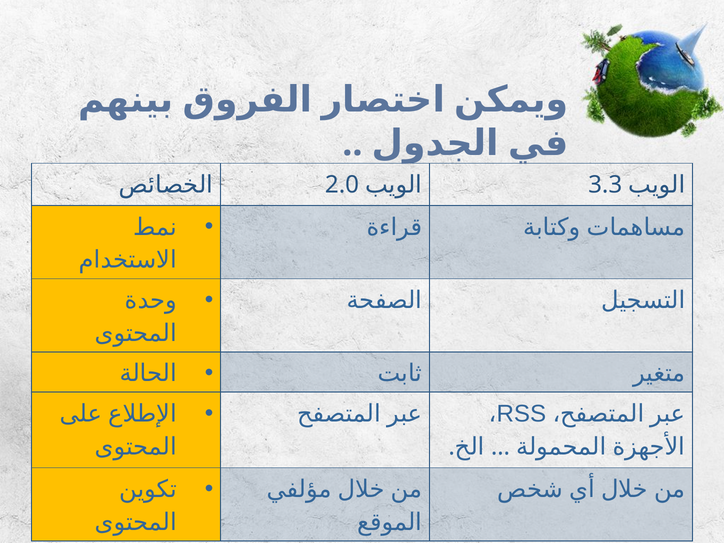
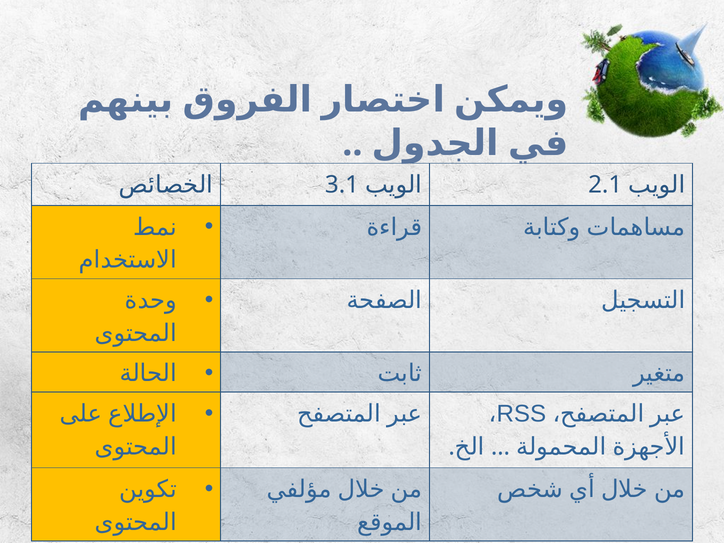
2.0: 2.0 -> 3.1
3.3: 3.3 -> 2.1
